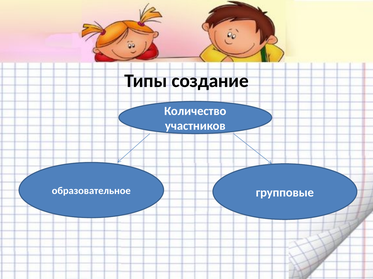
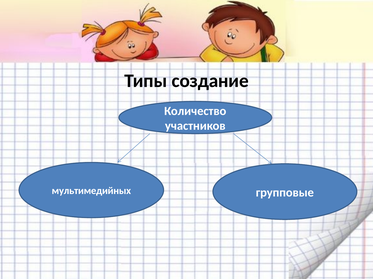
образовательное: образовательное -> мультимедийных
